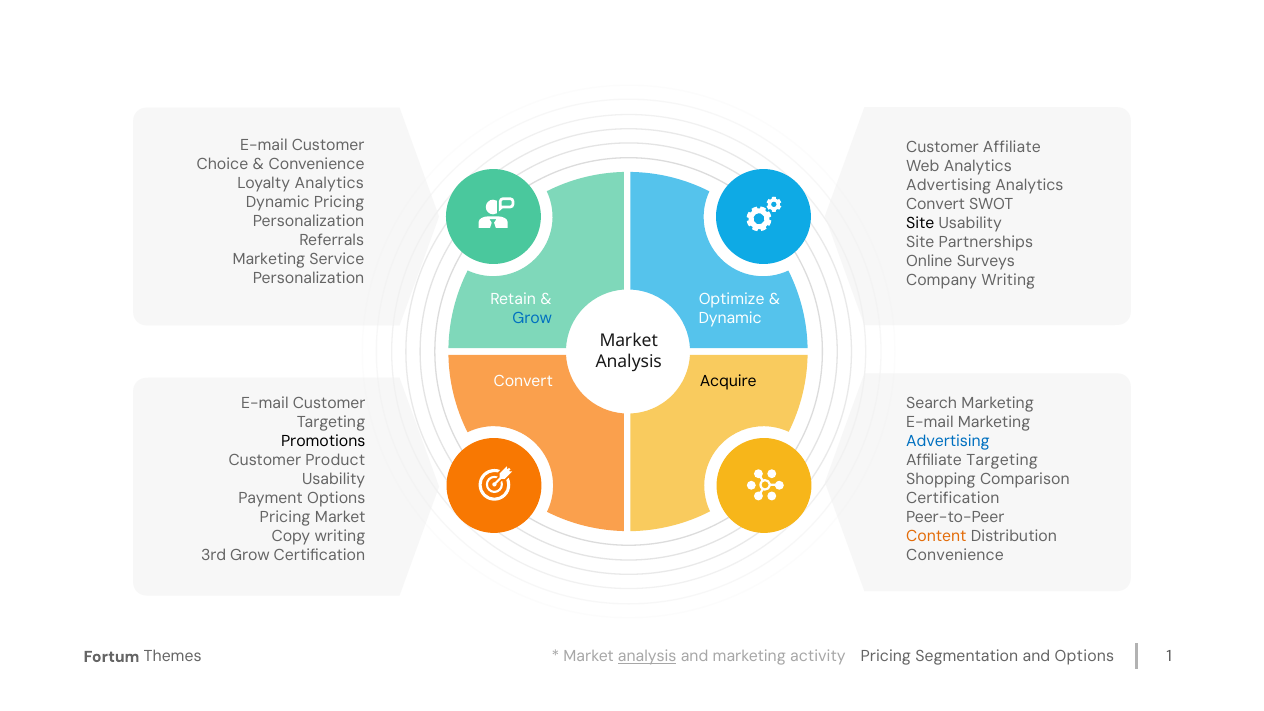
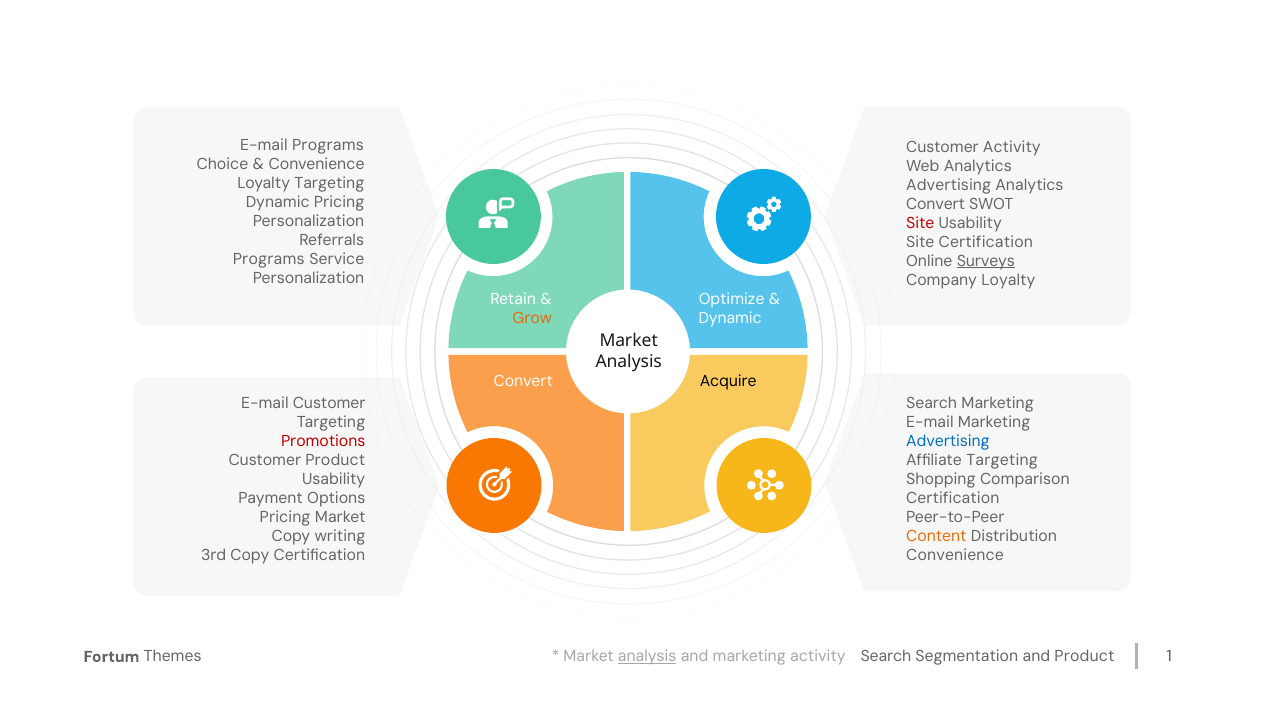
Customer at (328, 145): Customer -> Programs
Customer Affiliate: Affiliate -> Activity
Loyalty Analytics: Analytics -> Targeting
Site at (920, 223) colour: black -> red
Site Partnerships: Partnerships -> Certification
Marketing at (269, 259): Marketing -> Programs
Surveys underline: none -> present
Company Writing: Writing -> Loyalty
Grow at (532, 319) colour: blue -> orange
Promotions colour: black -> red
3rd Grow: Grow -> Copy
Pricing at (886, 657): Pricing -> Search
and Options: Options -> Product
